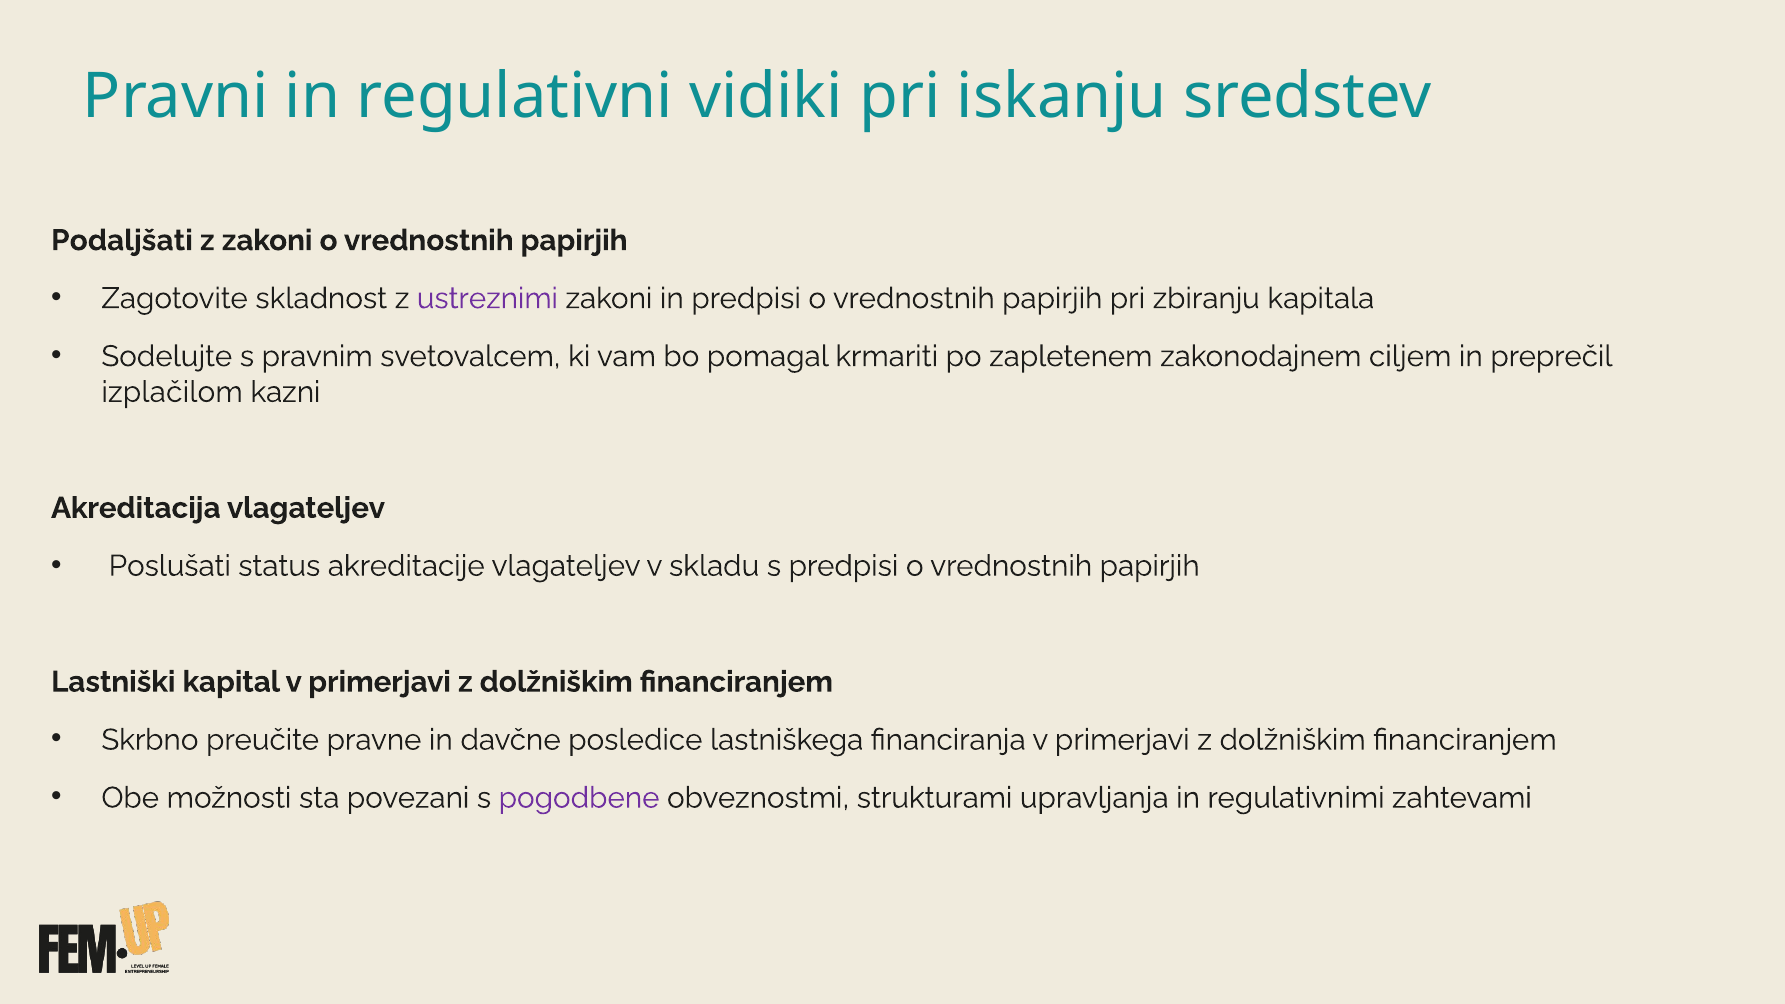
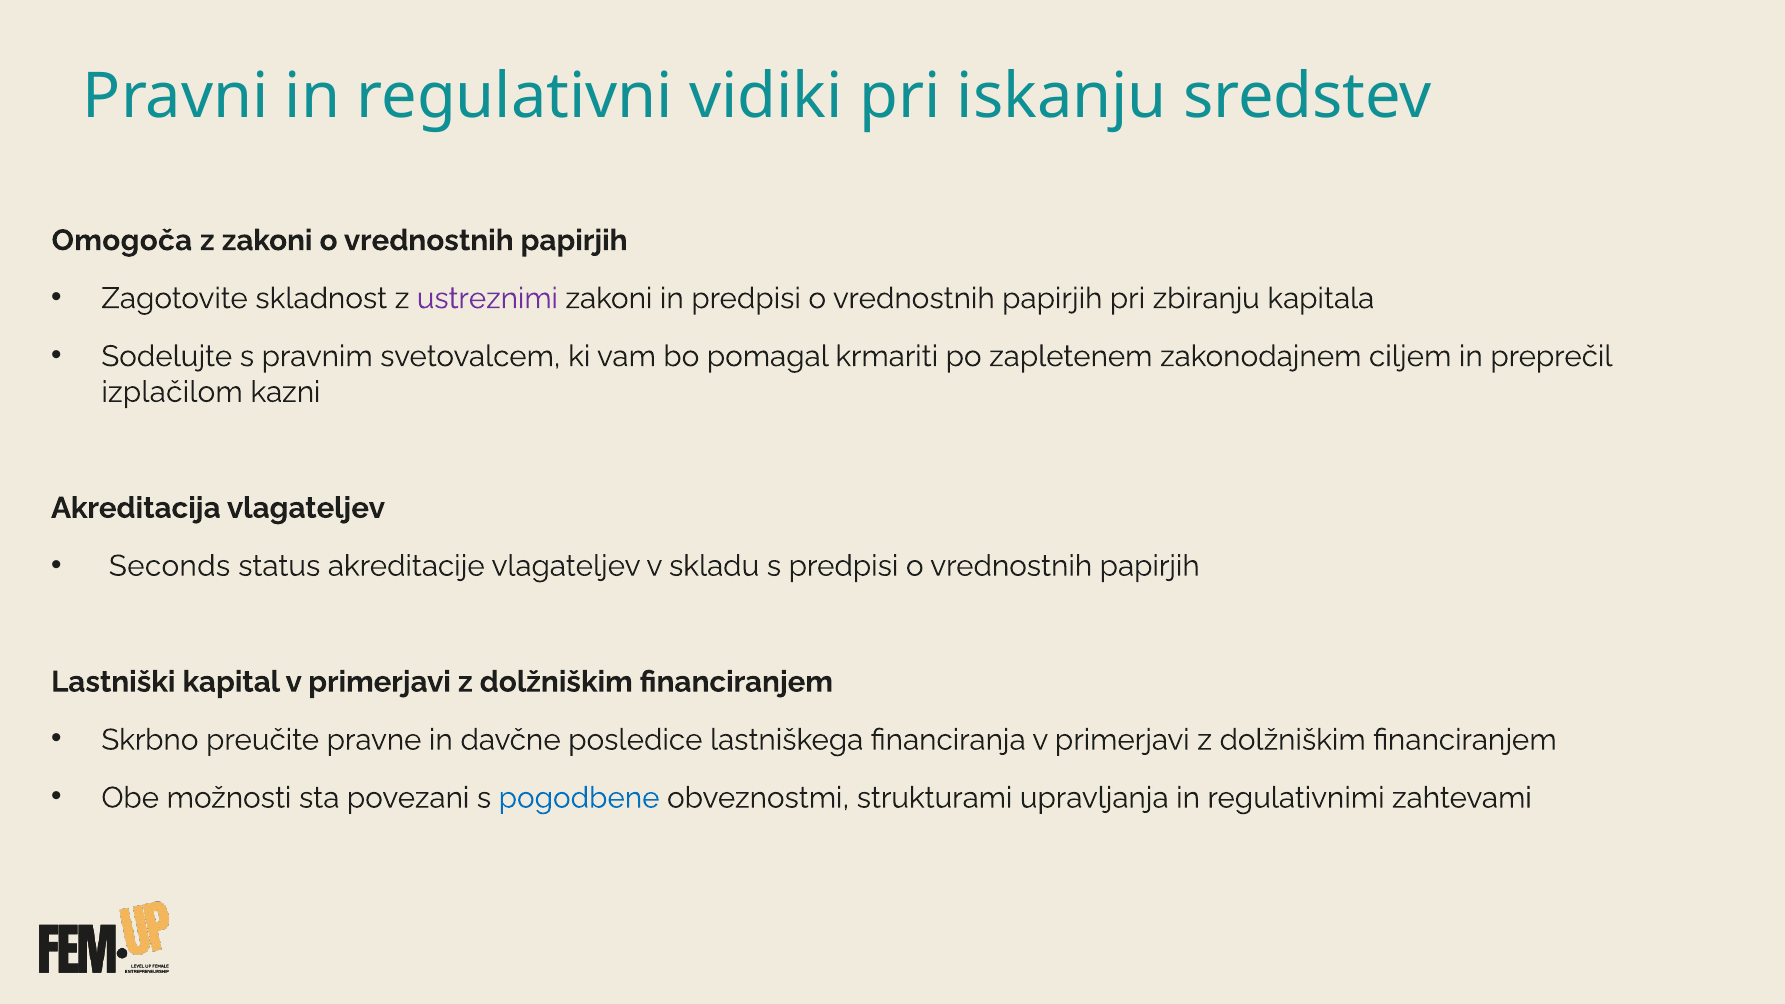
Podaljšati: Podaljšati -> Omogoča
Poslušati: Poslušati -> Seconds
pogodbene colour: purple -> blue
